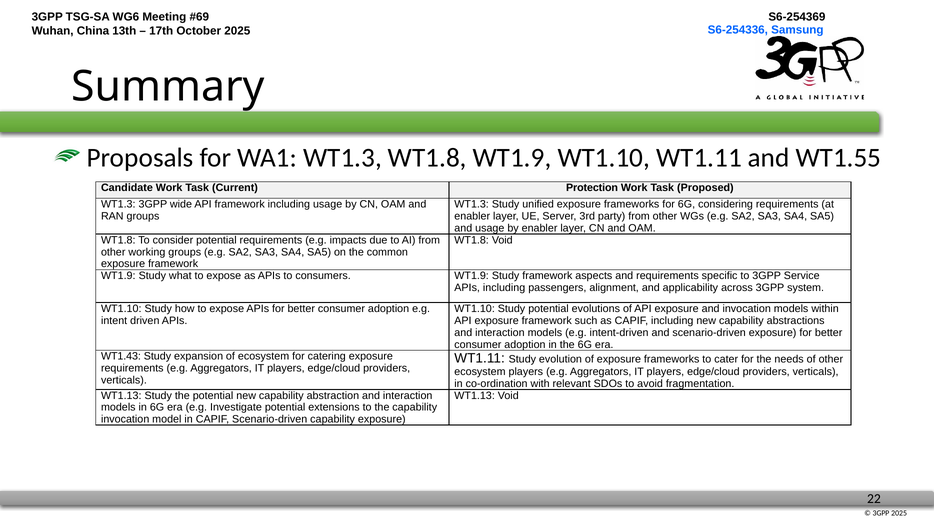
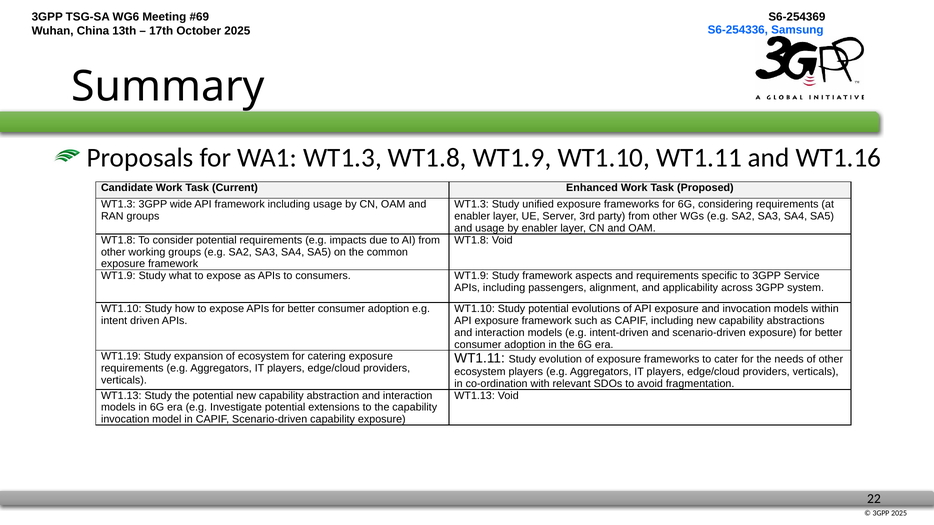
WT1.55: WT1.55 -> WT1.16
Protection: Protection -> Enhanced
WT1.43: WT1.43 -> WT1.19
